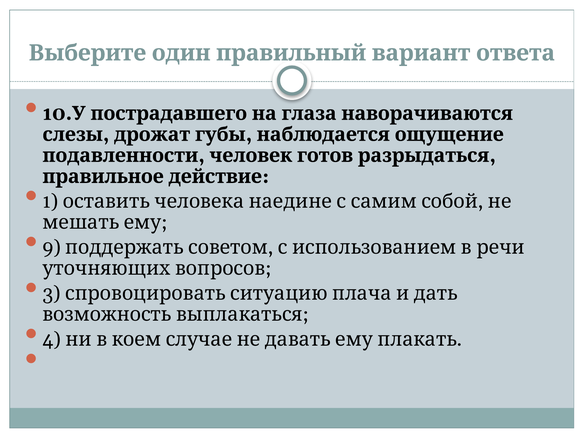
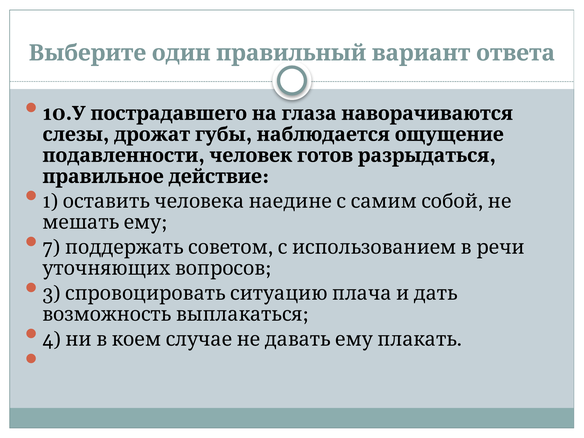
9: 9 -> 7
